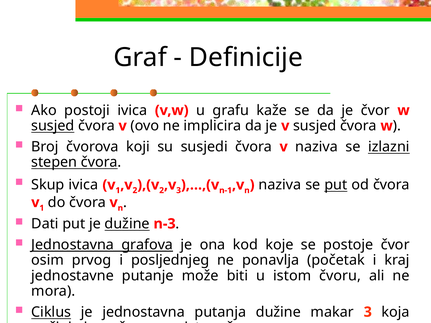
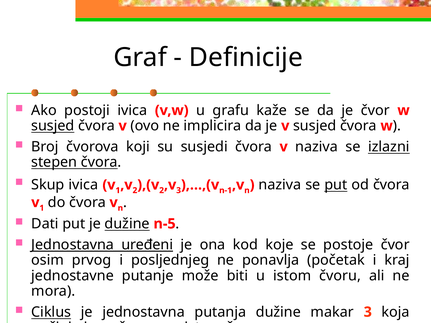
n-3: n-3 -> n-5
grafova: grafova -> uređeni
